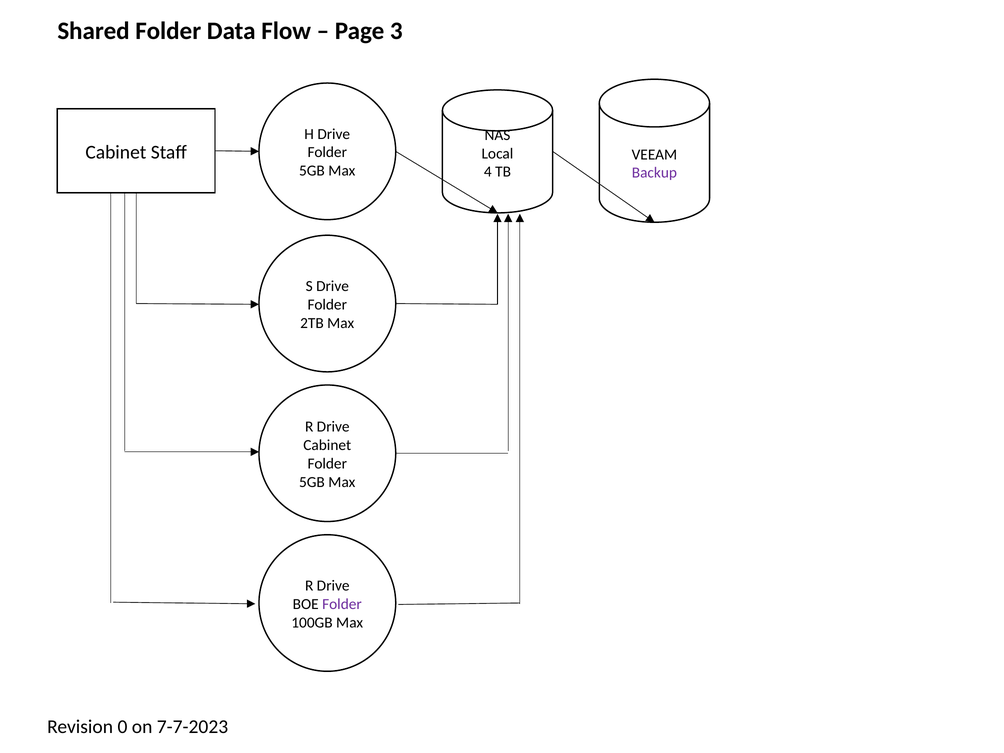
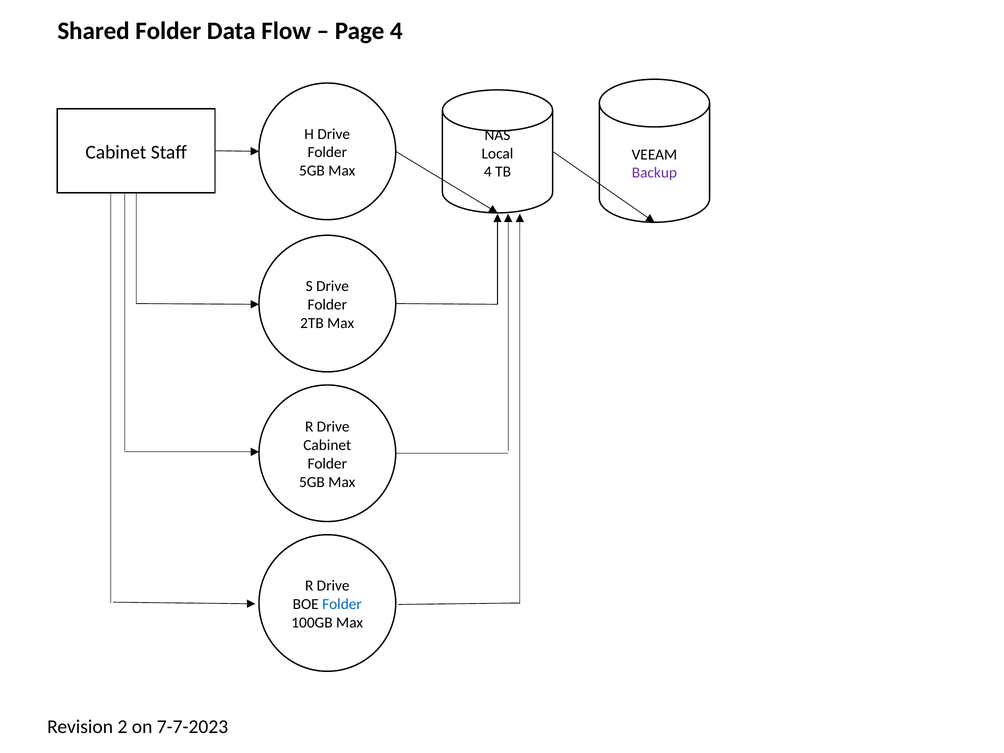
Page 3: 3 -> 4
Folder at (342, 604) colour: purple -> blue
0: 0 -> 2
